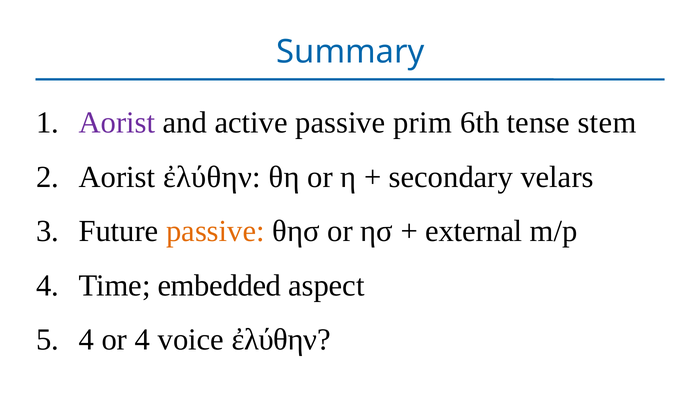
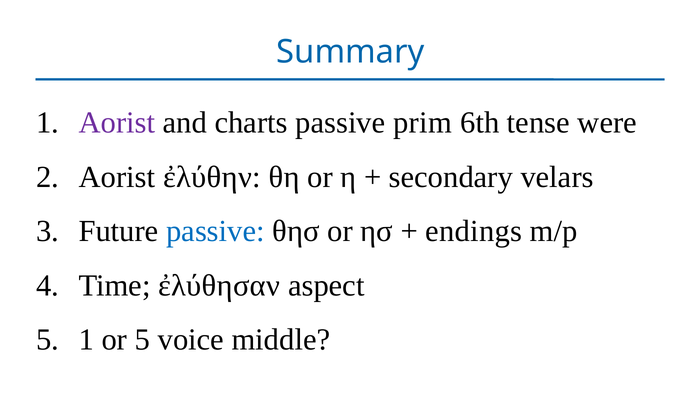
active: active -> charts
stem: stem -> were
passive at (215, 231) colour: orange -> blue
external: external -> endings
embedded: embedded -> ἐλύθησαν
4 at (86, 340): 4 -> 1
or 4: 4 -> 5
voice ἐλύθην: ἐλύθην -> middle
